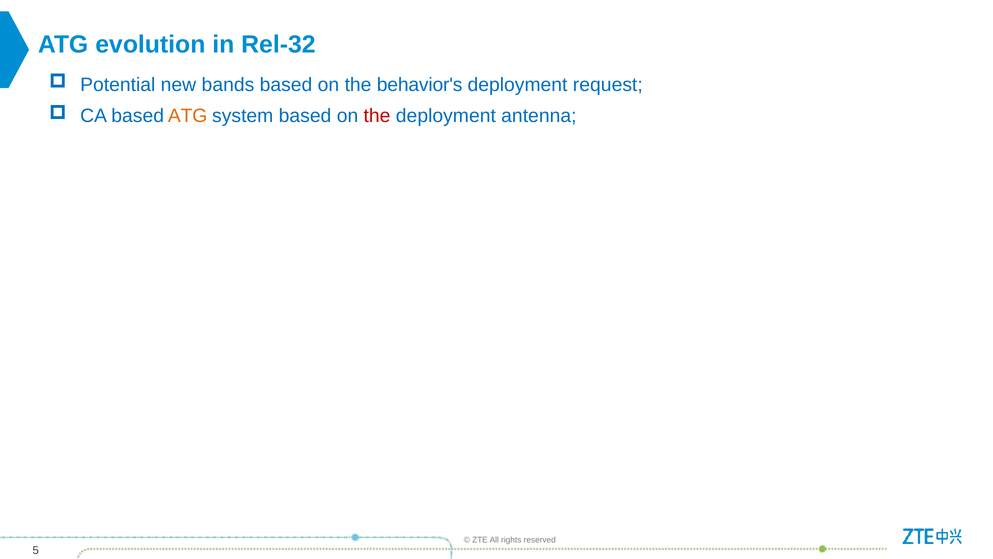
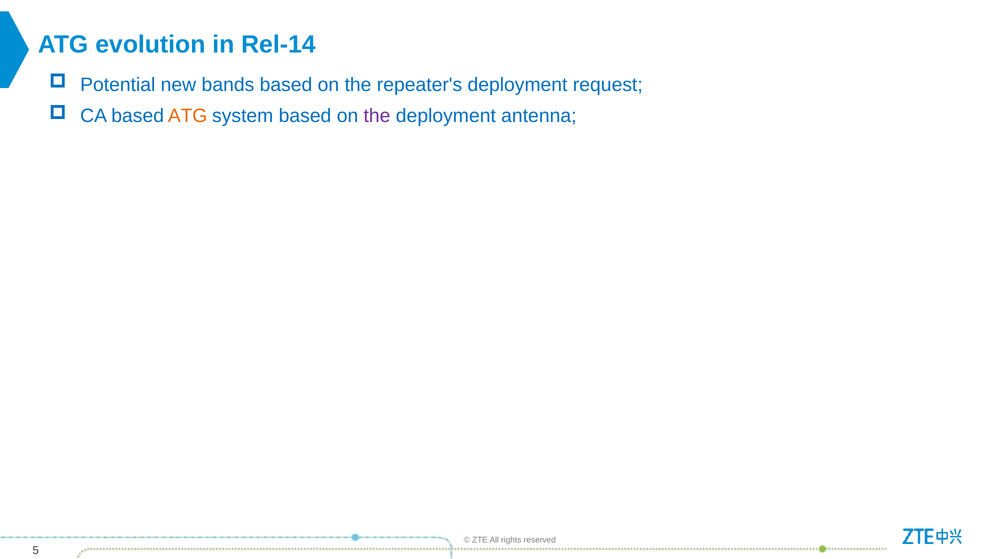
Rel-32: Rel-32 -> Rel-14
behavior's: behavior's -> repeater's
the at (377, 116) colour: red -> purple
